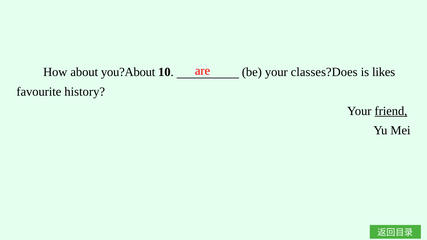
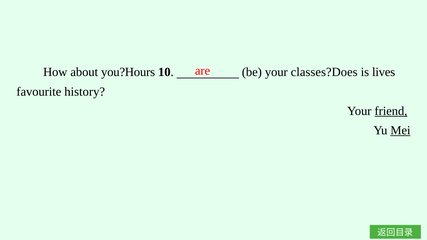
you?About: you?About -> you?Hours
likes: likes -> lives
Mei underline: none -> present
